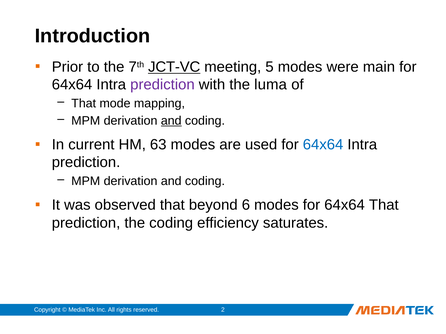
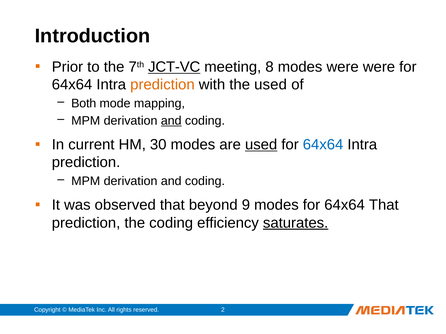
5: 5 -> 8
were main: main -> were
prediction at (162, 85) colour: purple -> orange
the luma: luma -> used
That at (84, 104): That -> Both
63: 63 -> 30
used at (261, 145) underline: none -> present
6: 6 -> 9
saturates underline: none -> present
